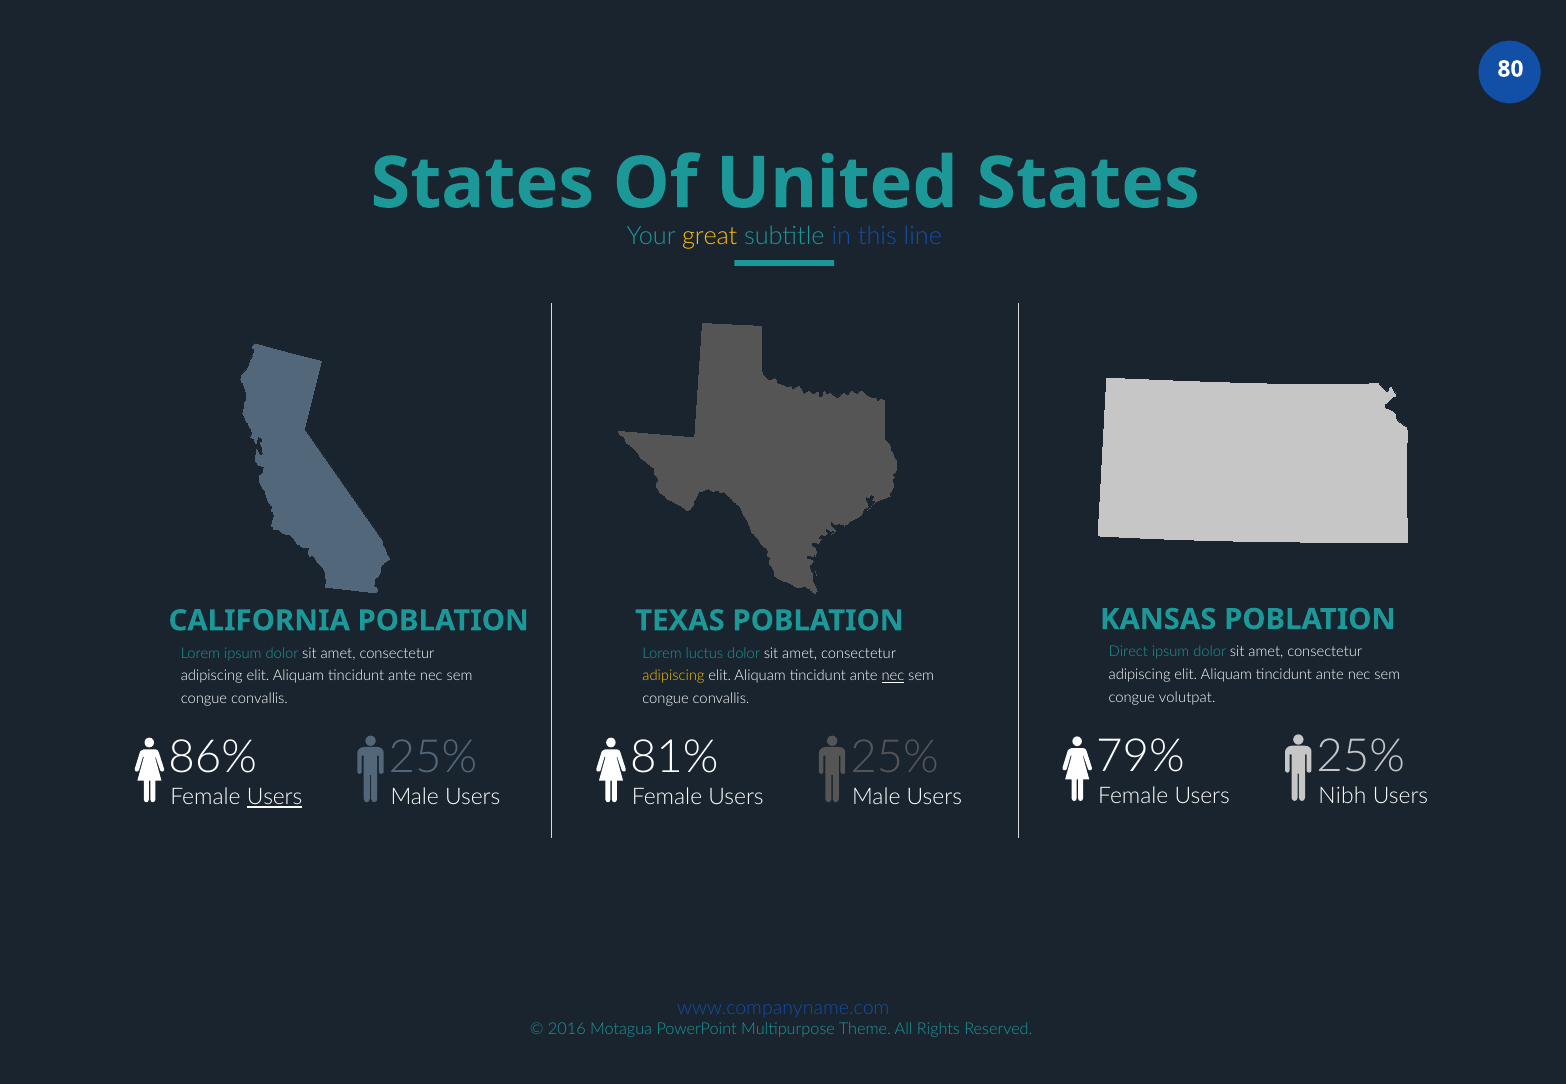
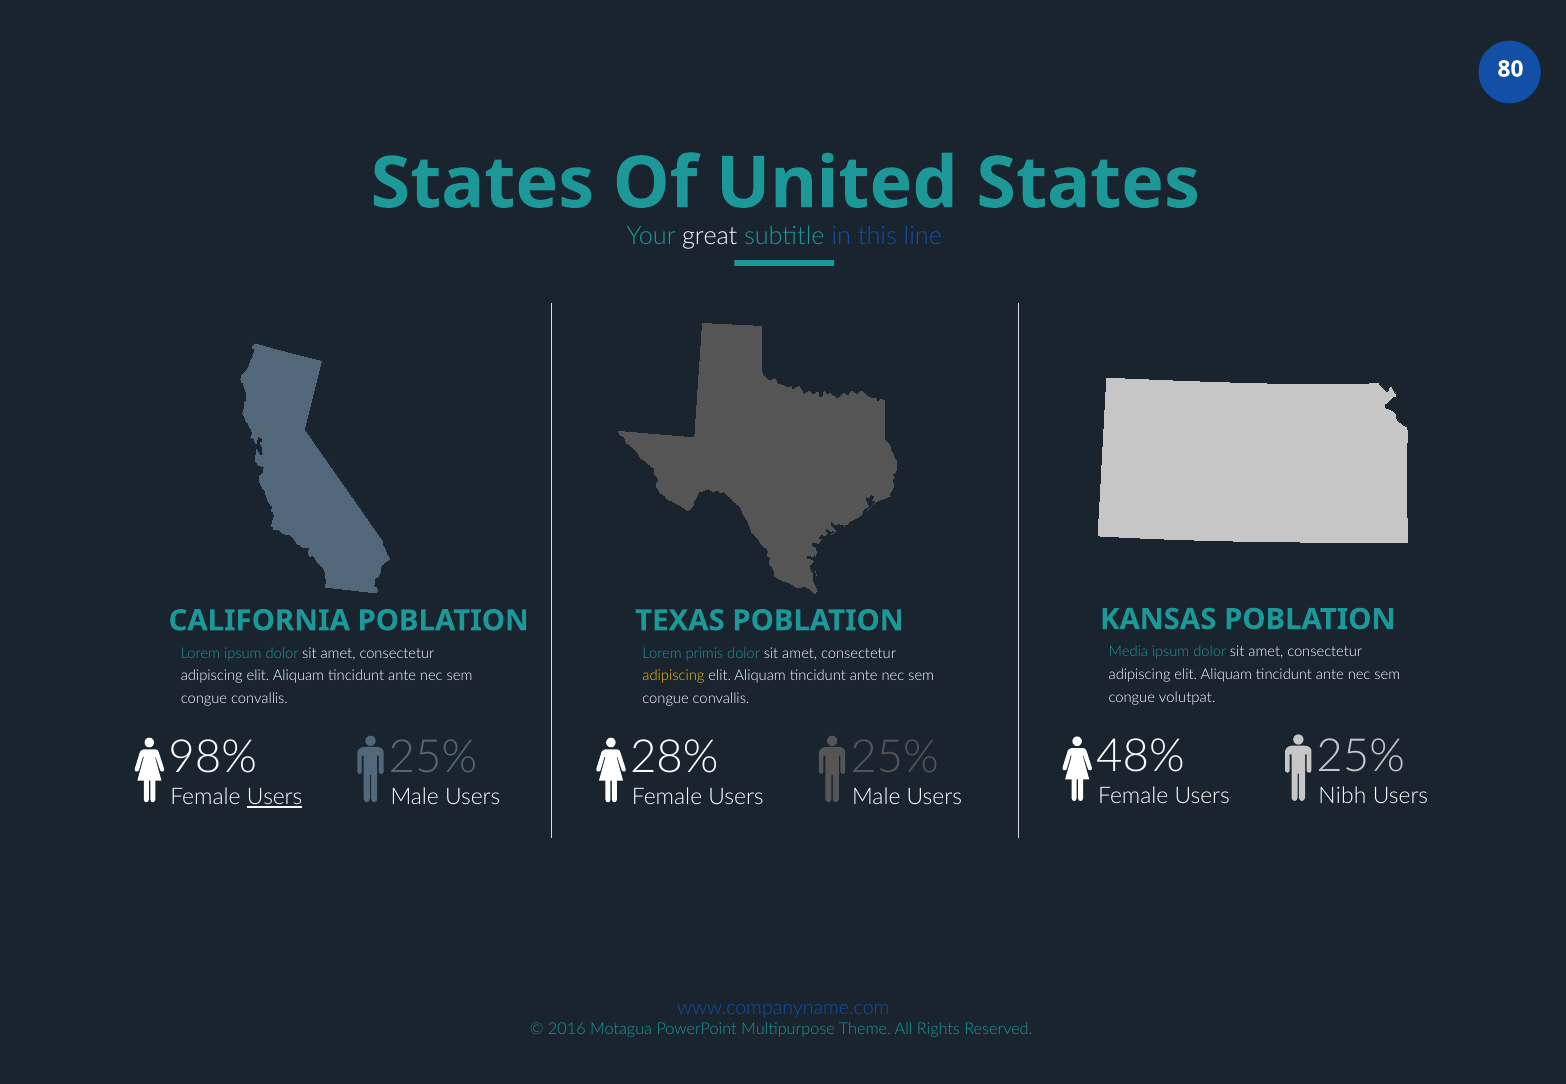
great colour: yellow -> white
Direct: Direct -> Media
luctus: luctus -> primis
nec at (893, 676) underline: present -> none
79%: 79% -> 48%
86%: 86% -> 98%
81%: 81% -> 28%
